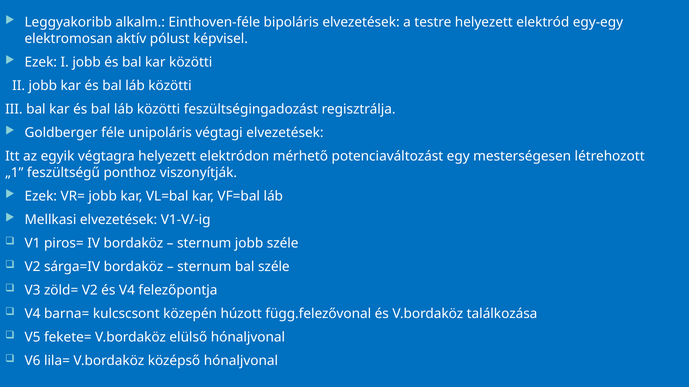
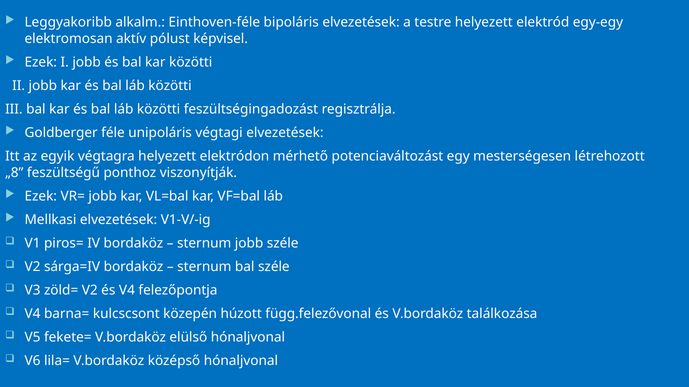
„1: „1 -> „8
